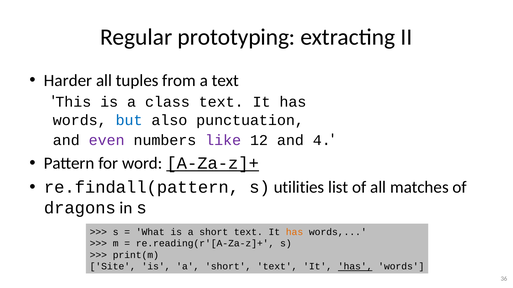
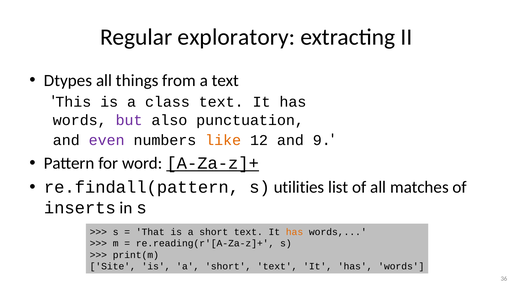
prototyping: prototyping -> exploratory
Harder: Harder -> Dtypes
tuples: tuples -> things
but colour: blue -> purple
like colour: purple -> orange
4: 4 -> 9
dragons: dragons -> inserts
What: What -> That
has at (355, 267) underline: present -> none
